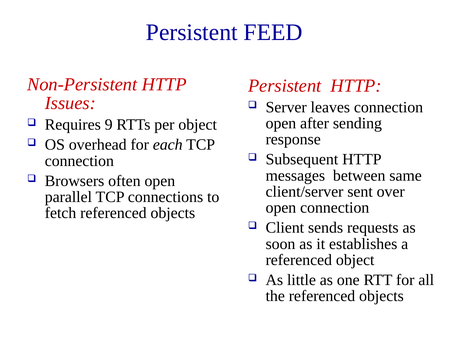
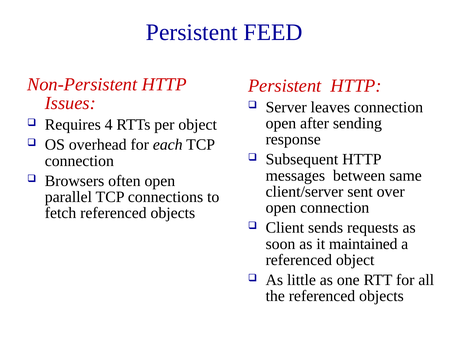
9: 9 -> 4
establishes: establishes -> maintained
